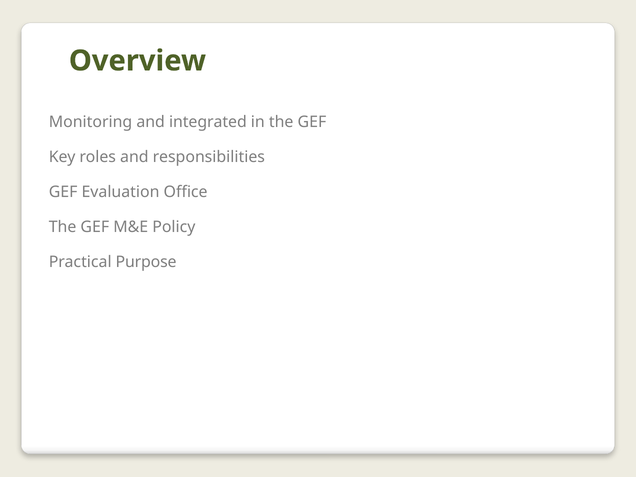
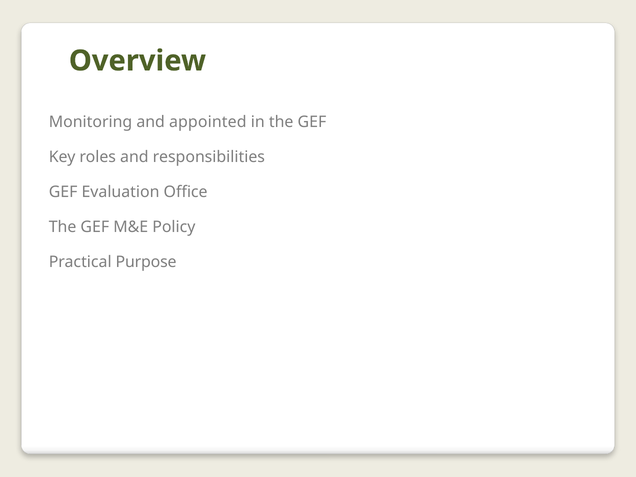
integrated: integrated -> appointed
